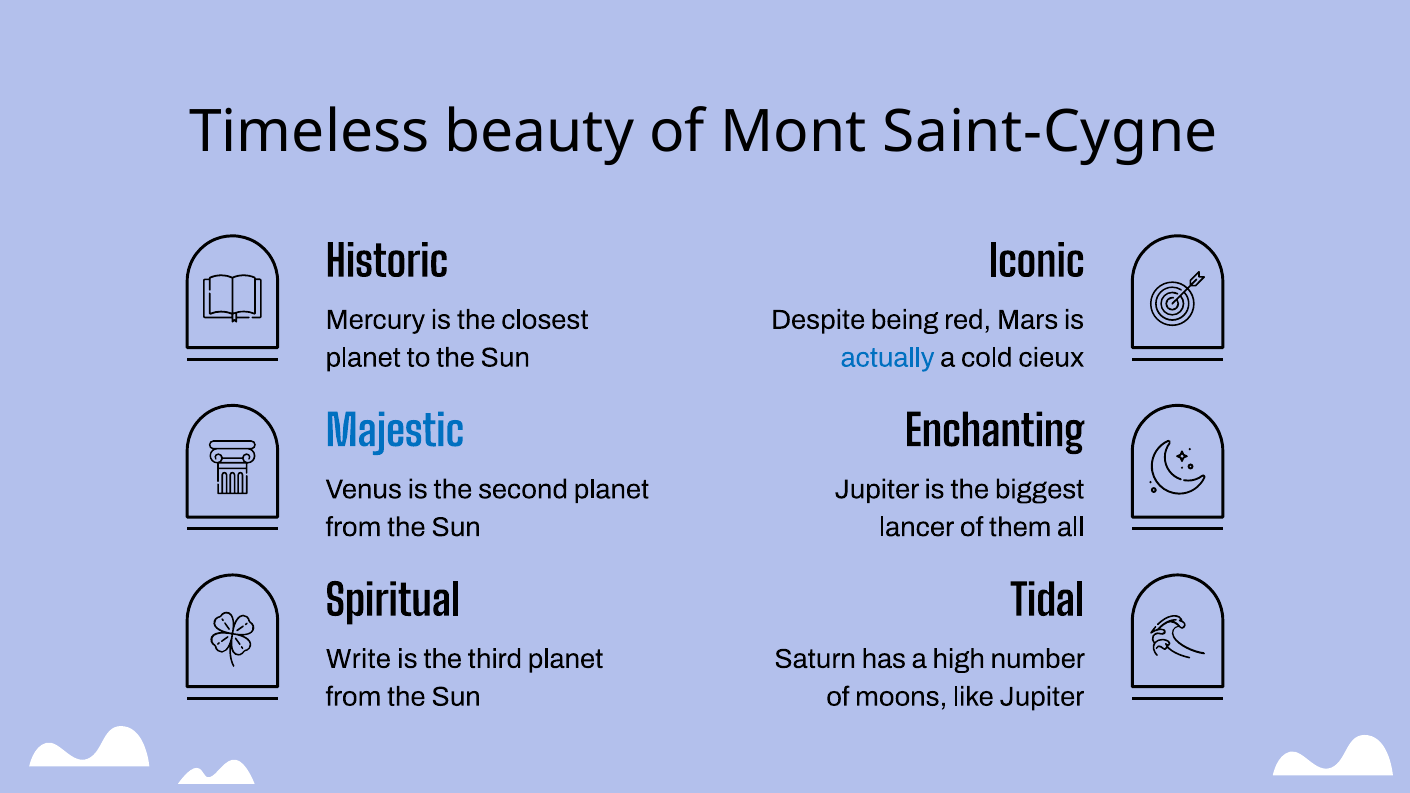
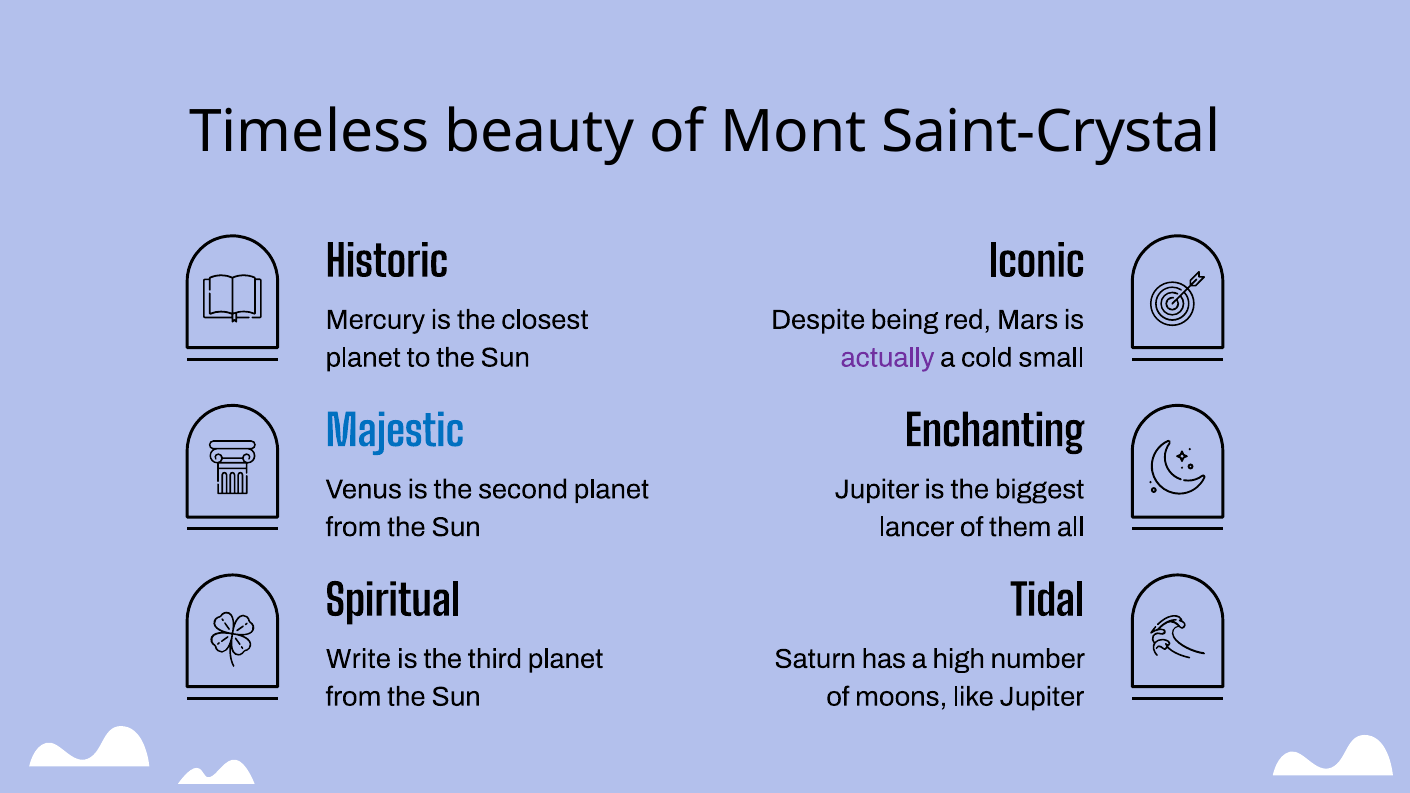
Saint-Cygne: Saint-Cygne -> Saint-Crystal
actually colour: blue -> purple
cieux: cieux -> small
